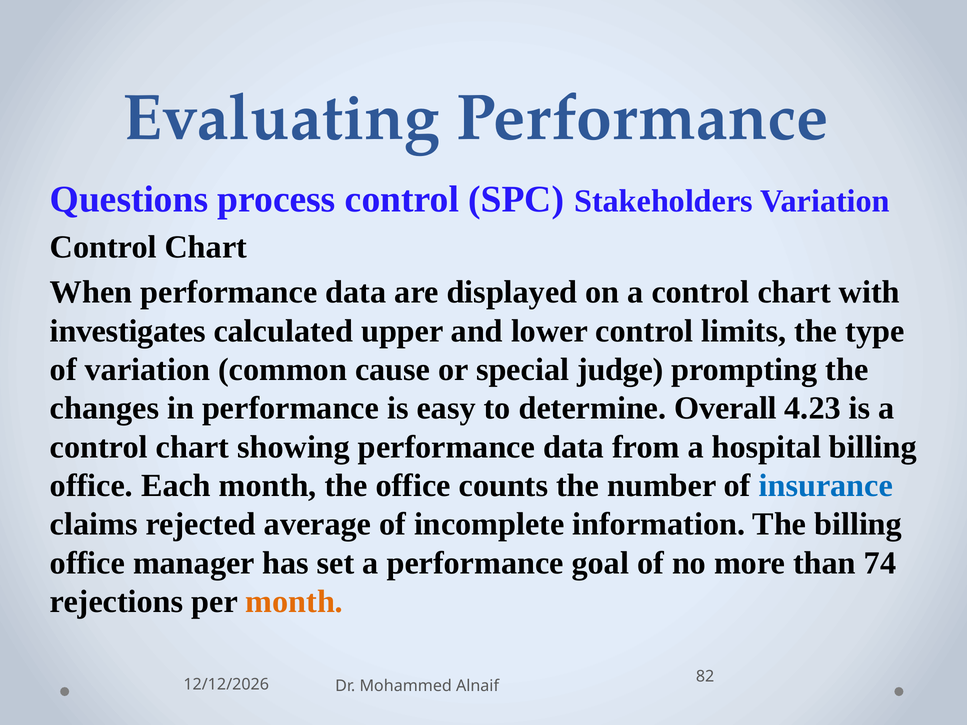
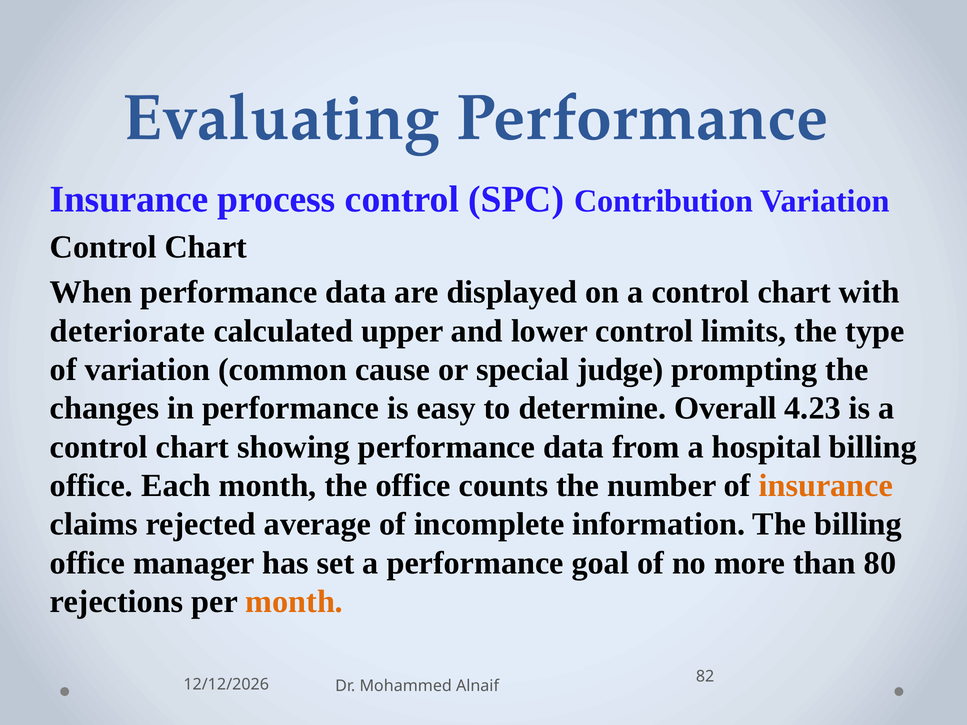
Questions at (129, 199): Questions -> Insurance
Stakeholders: Stakeholders -> Contribution
investigates: investigates -> deteriorate
insurance at (826, 486) colour: blue -> orange
74: 74 -> 80
